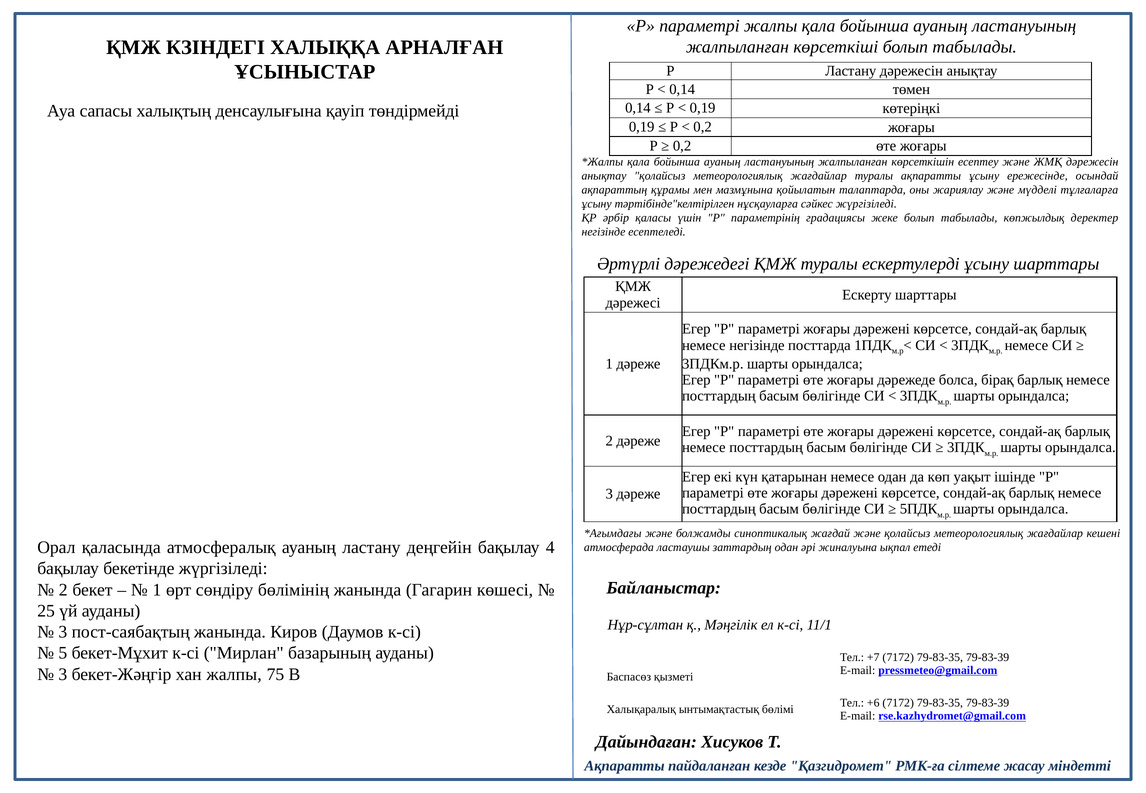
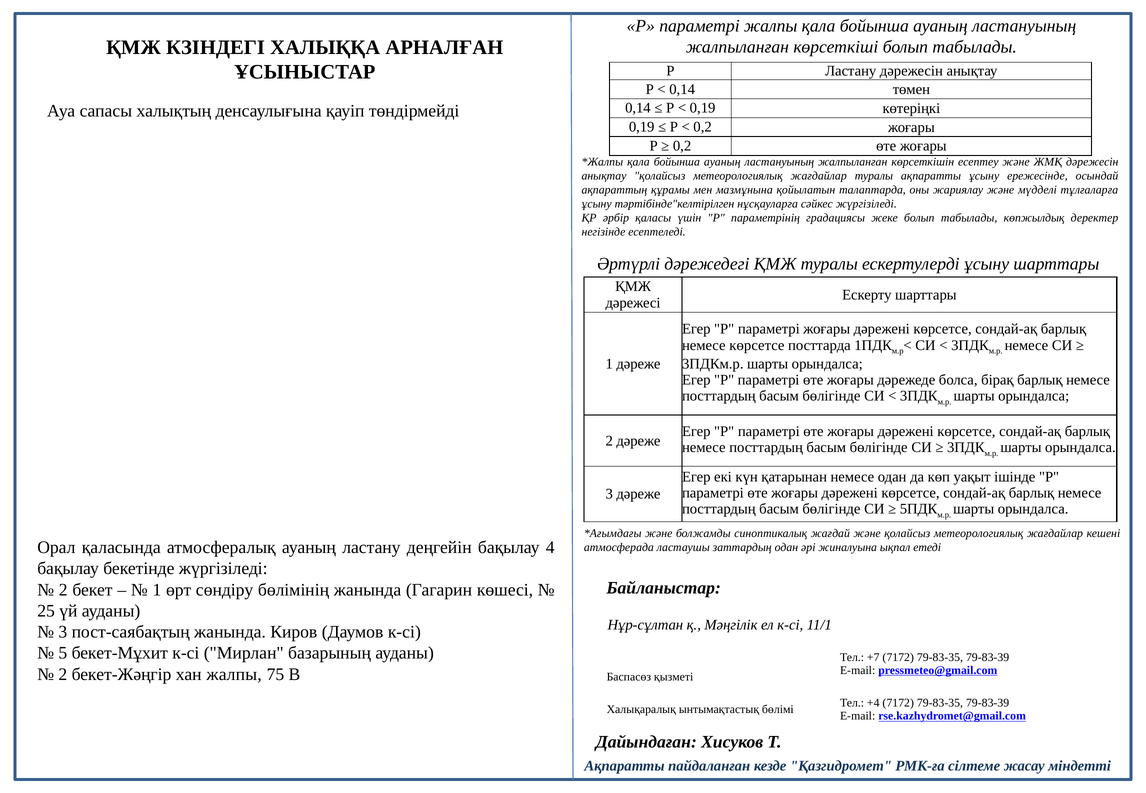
немесе негізінде: негізінде -> көрсетсе
3 at (63, 675): 3 -> 2
+6: +6 -> +4
